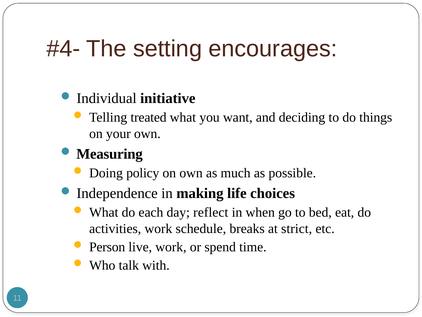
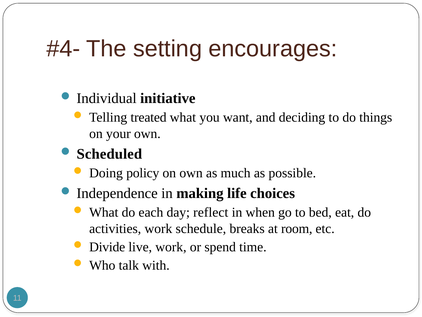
Measuring: Measuring -> Scheduled
strict: strict -> room
Person: Person -> Divide
